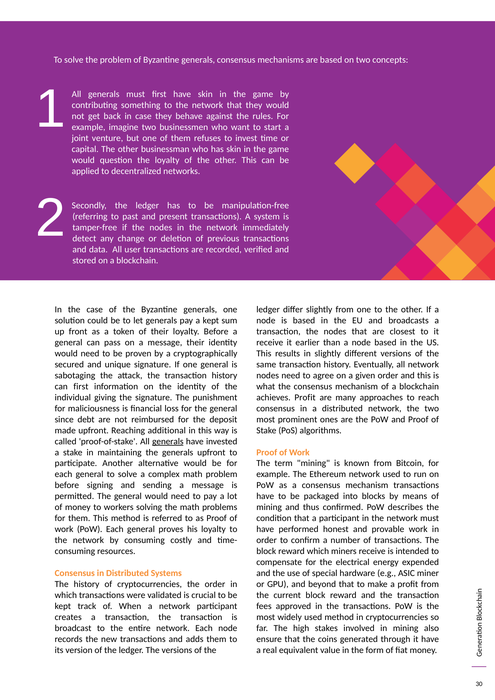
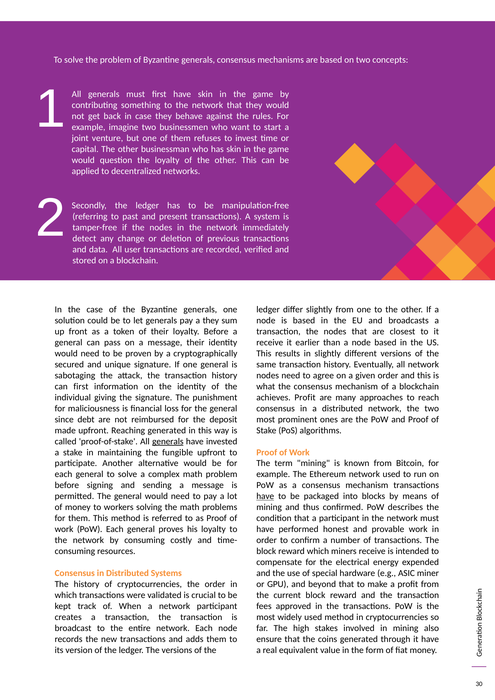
a kept: kept -> they
Reaching additional: additional -> generated
the generals: generals -> fungible
have at (265, 496) underline: none -> present
